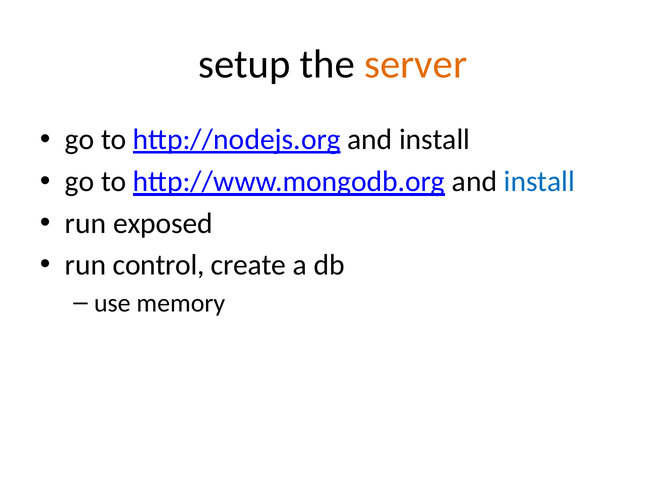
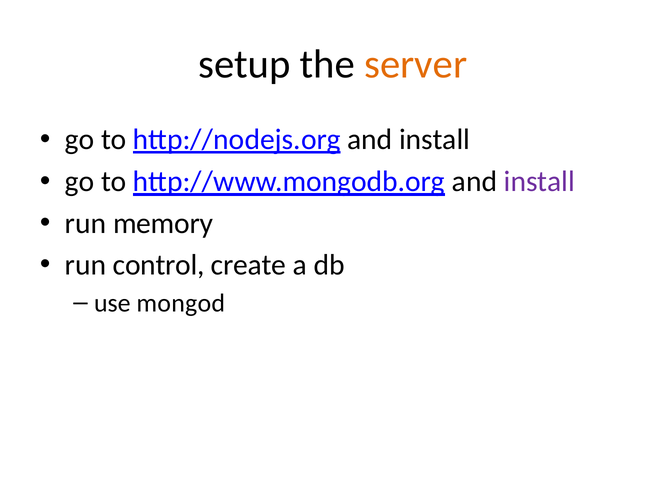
install at (539, 182) colour: blue -> purple
exposed: exposed -> memory
memory: memory -> mongod
